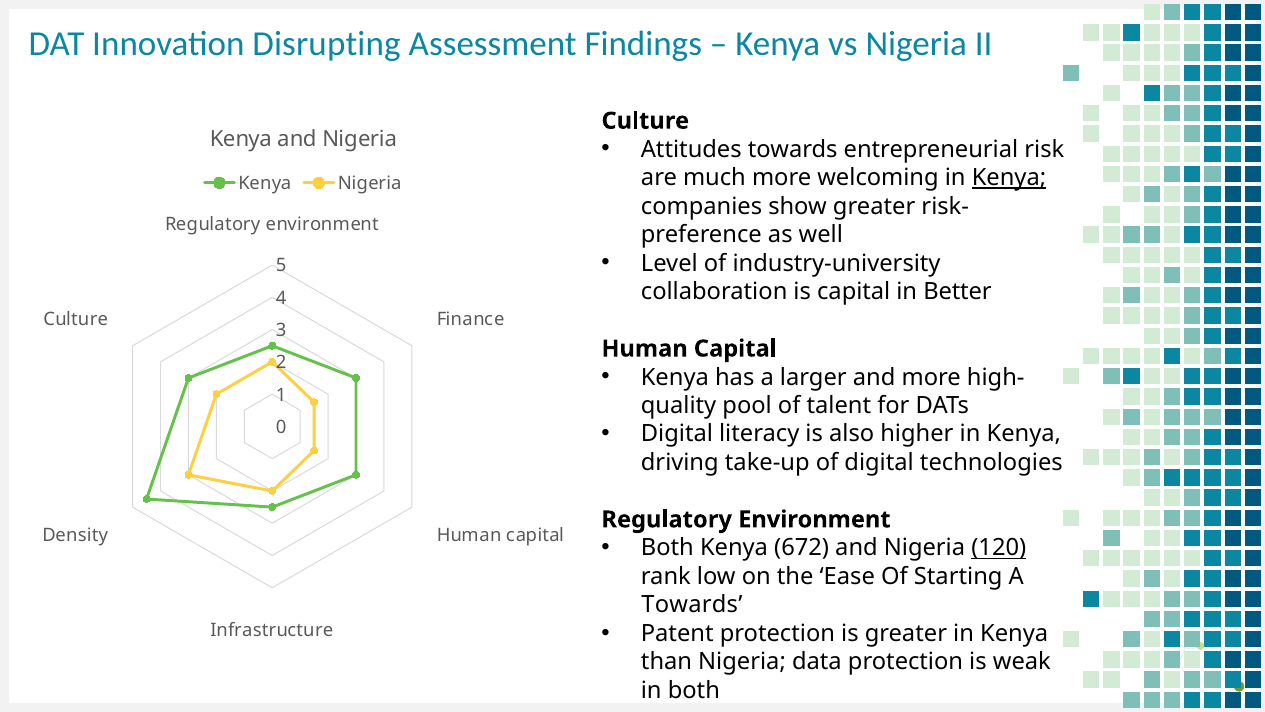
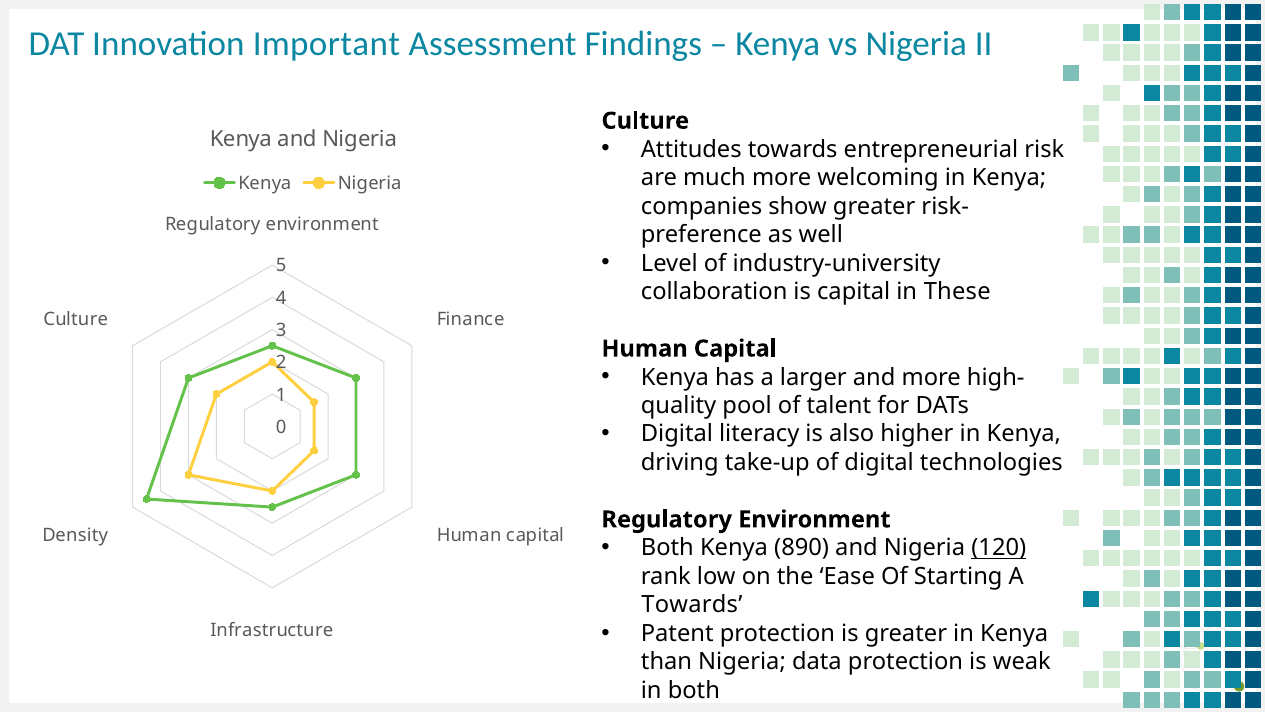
Disrupting: Disrupting -> Important
Kenya at (1009, 178) underline: present -> none
Better: Better -> These
672: 672 -> 890
